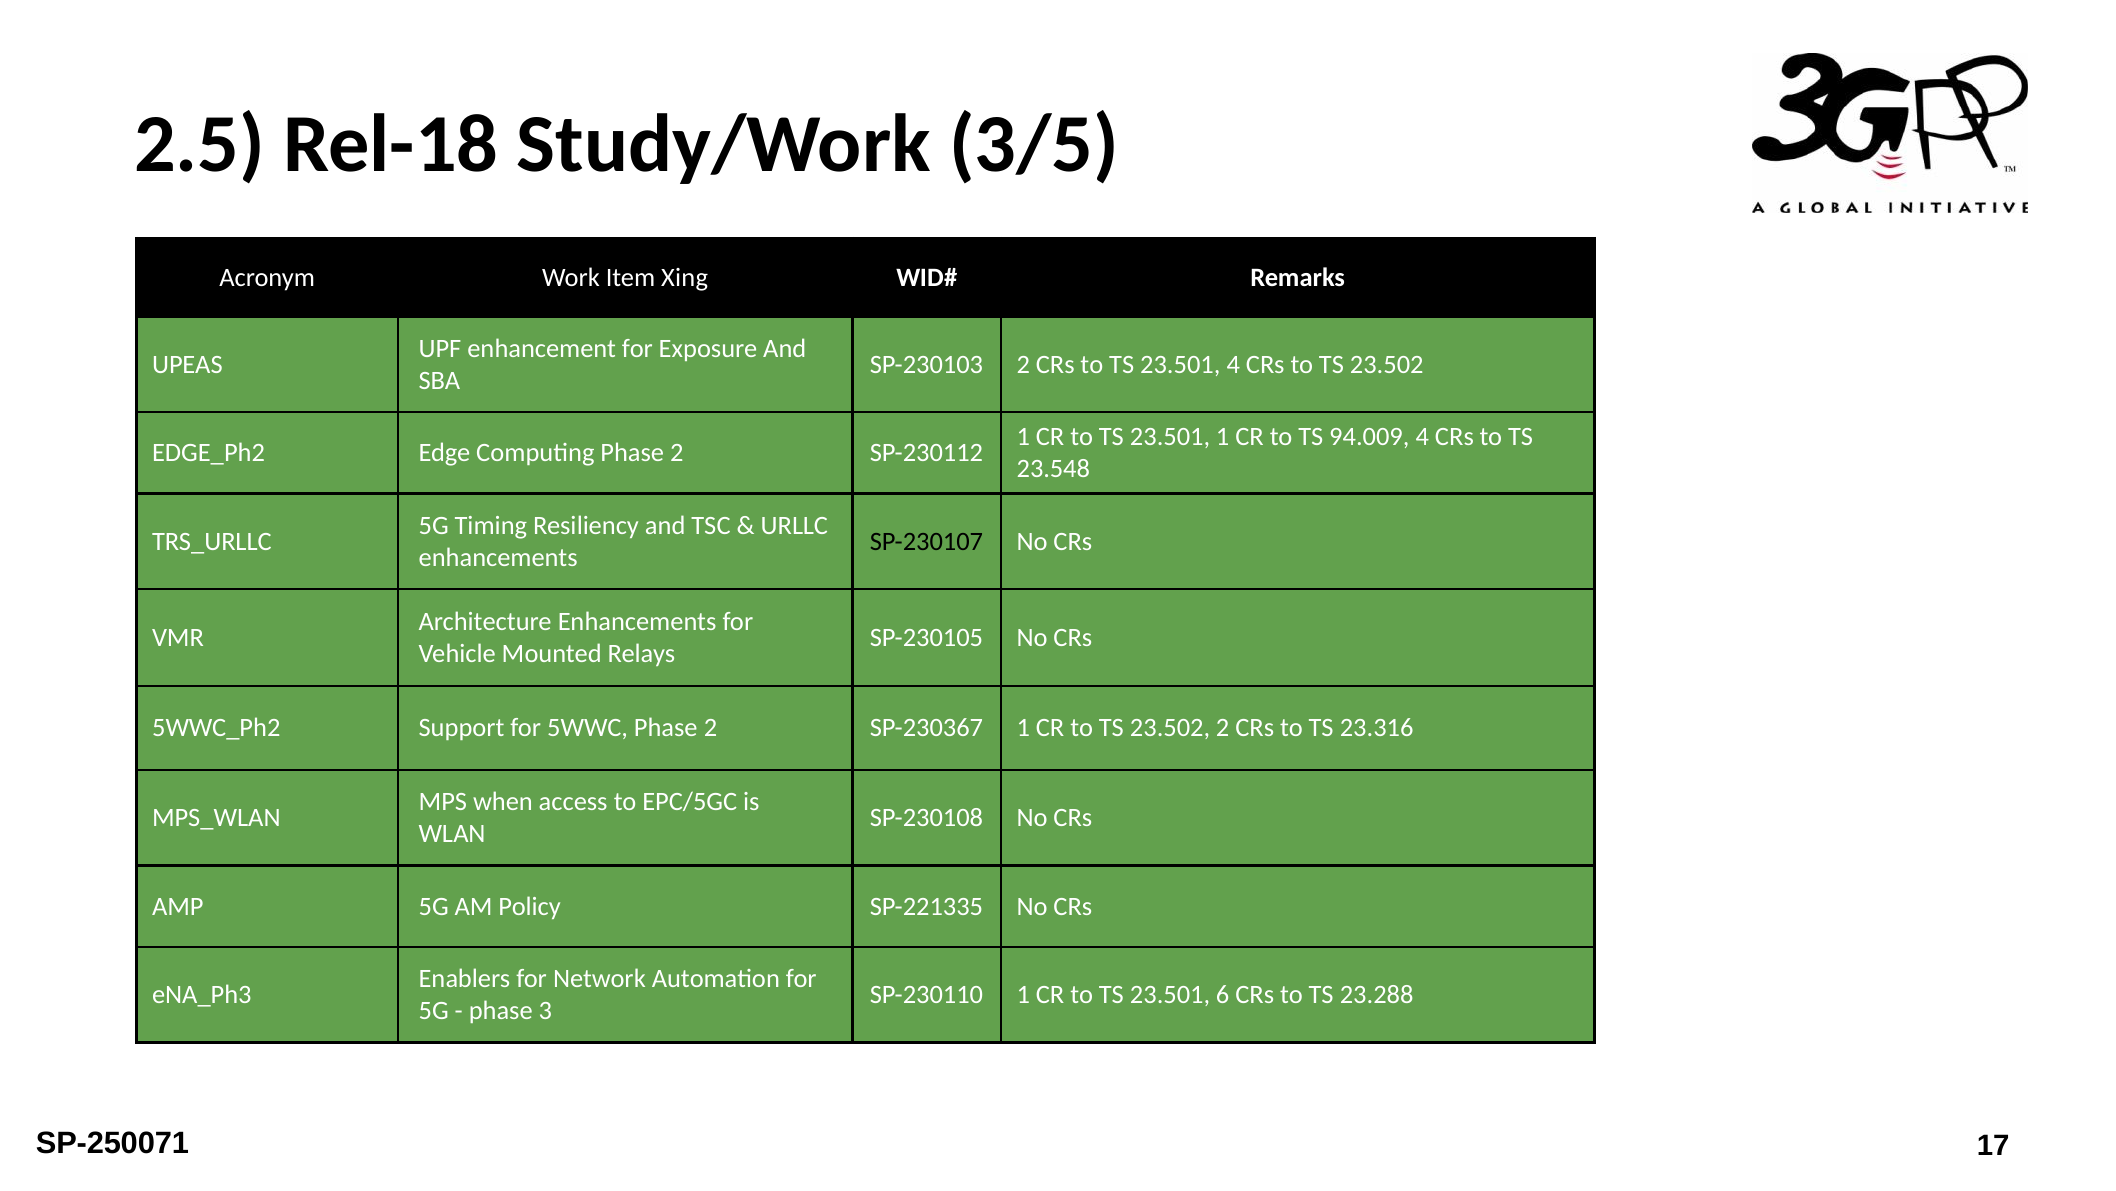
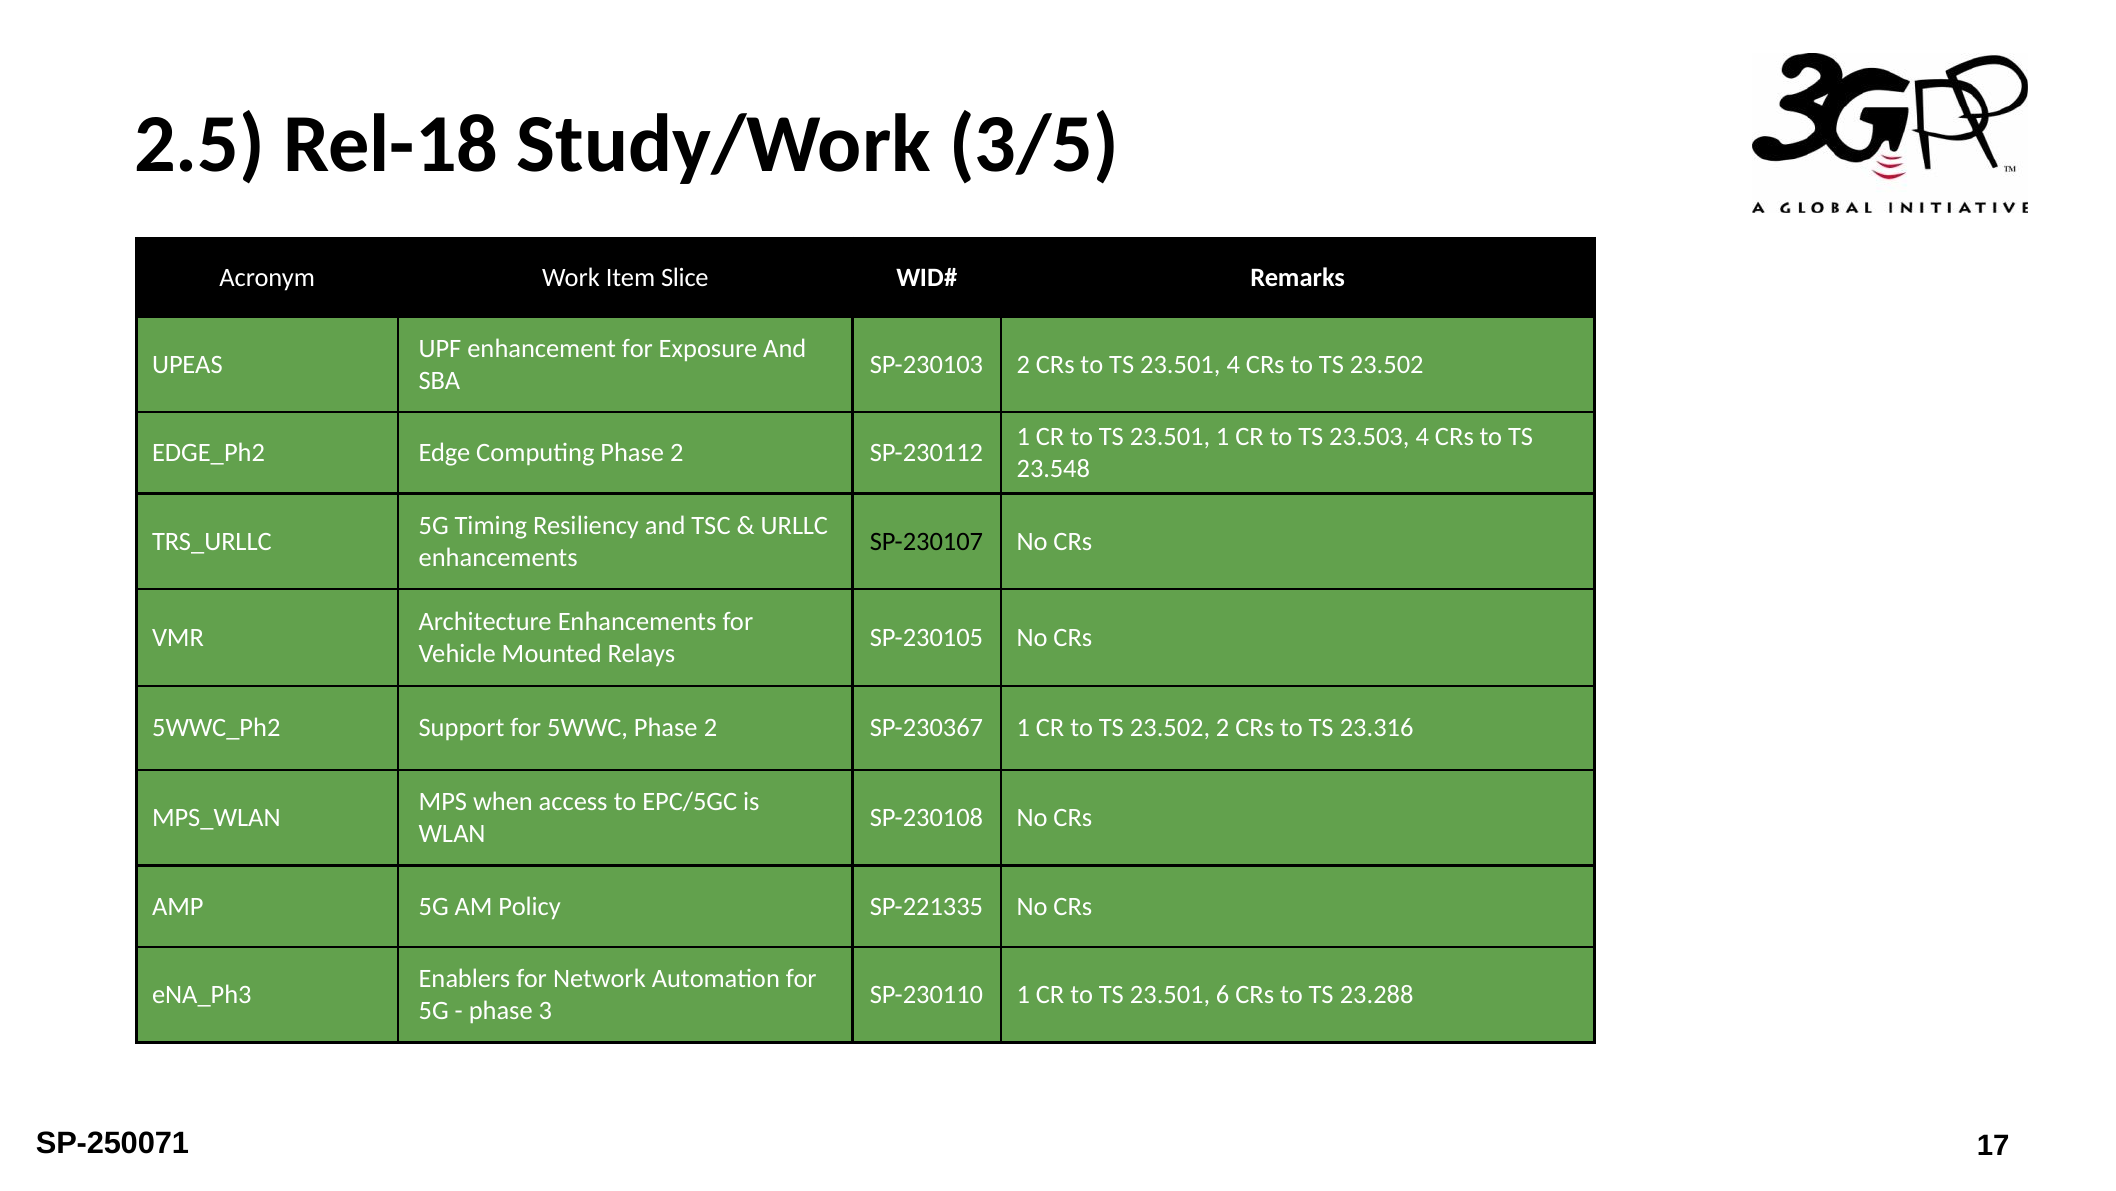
Xing: Xing -> Slice
94.009: 94.009 -> 23.503
